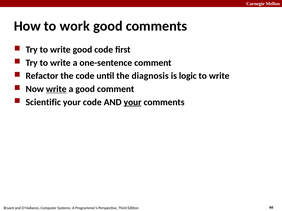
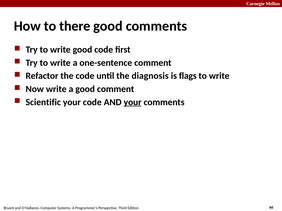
work: work -> there
logic: logic -> flags
write at (56, 89) underline: present -> none
